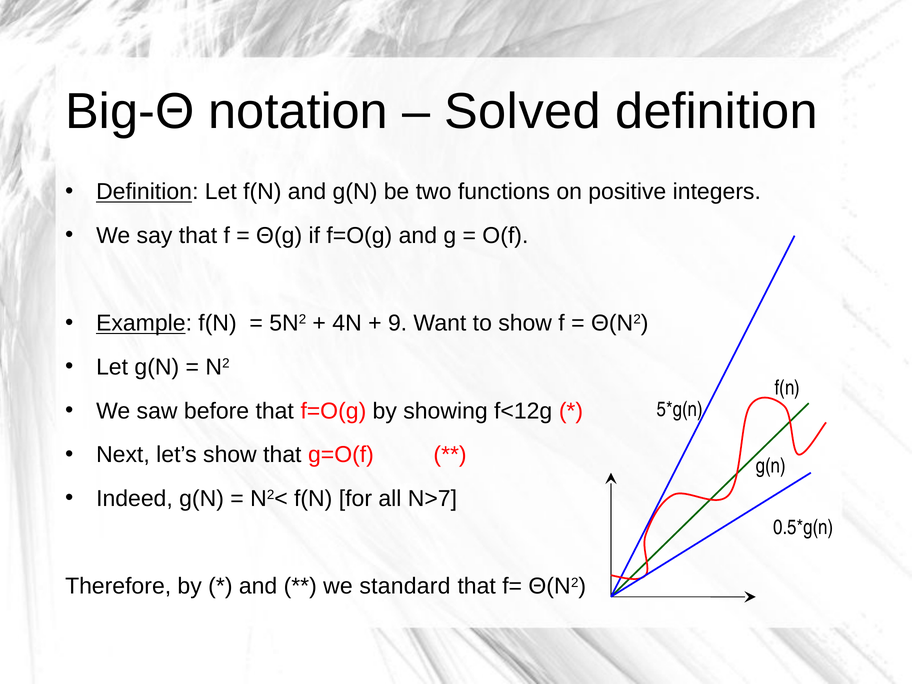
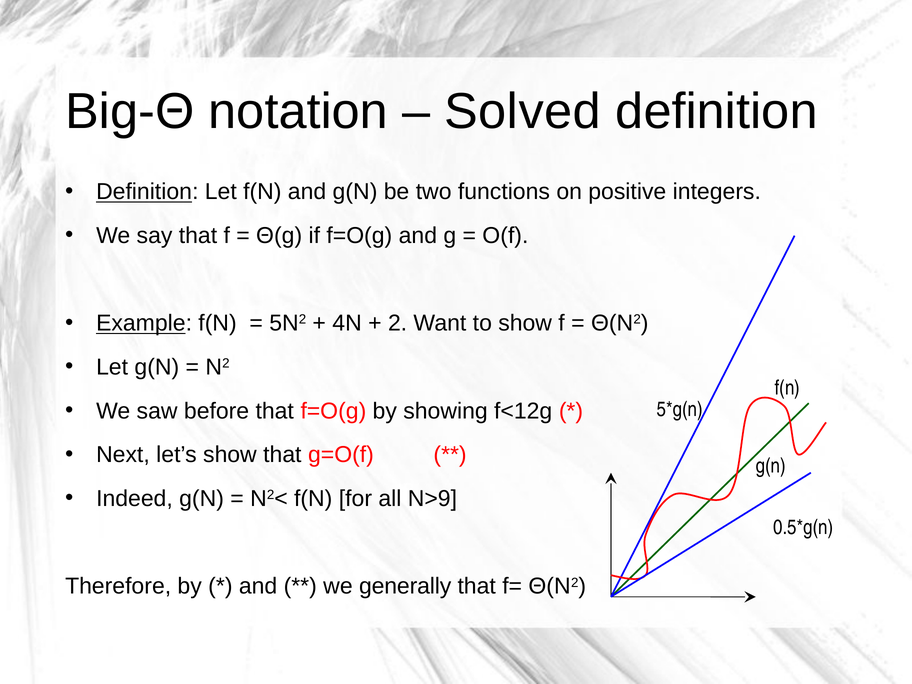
9: 9 -> 2
N>7: N>7 -> N>9
standard: standard -> generally
